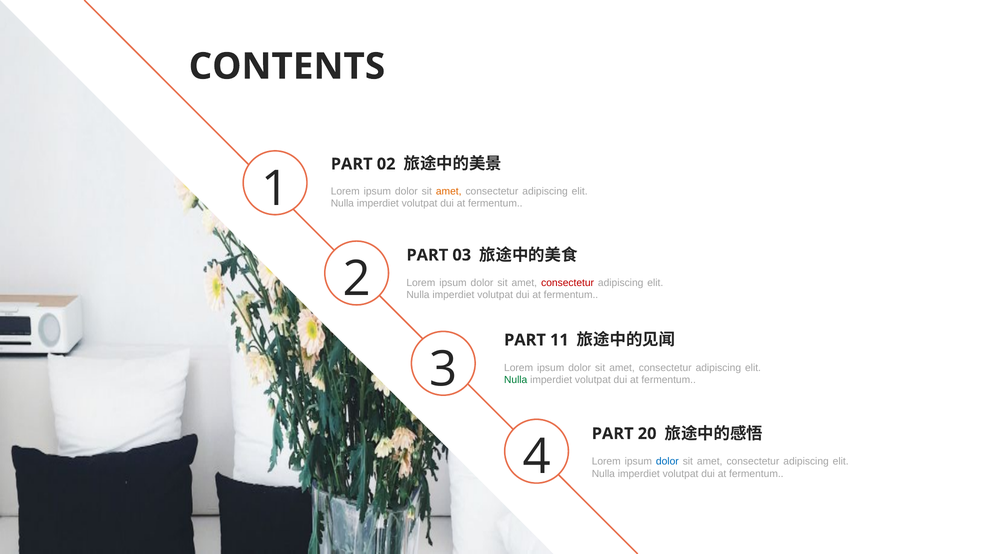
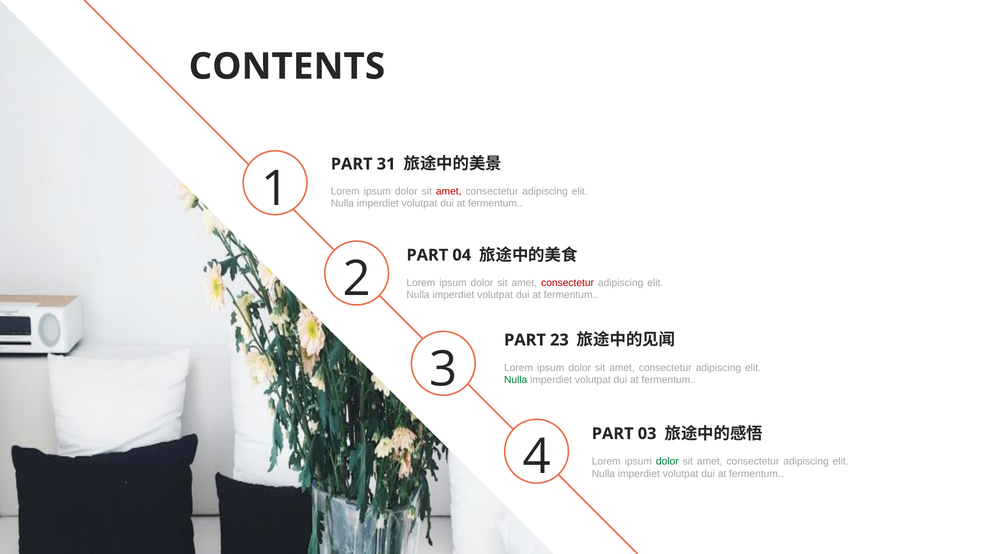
02: 02 -> 31
amet at (449, 191) colour: orange -> red
03: 03 -> 04
11: 11 -> 23
20: 20 -> 03
dolor at (667, 461) colour: blue -> green
